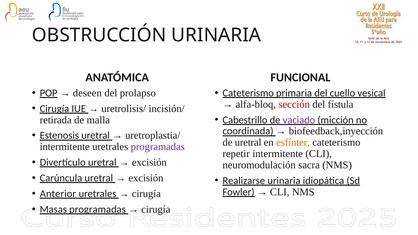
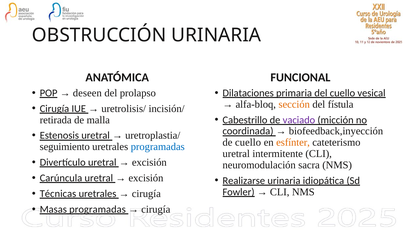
Cateterismo at (248, 93): Cateterismo -> Dilataciones
sección colour: red -> orange
de uretral: uretral -> cuello
intermitente at (65, 147): intermitente -> seguimiento
programadas at (158, 147) colour: purple -> blue
repetir at (236, 154): repetir -> uretral
Anterior: Anterior -> Técnicas
